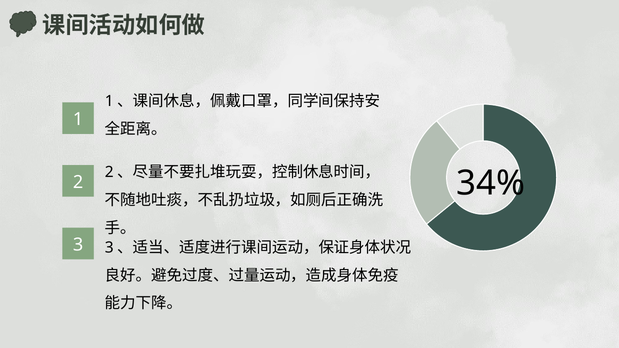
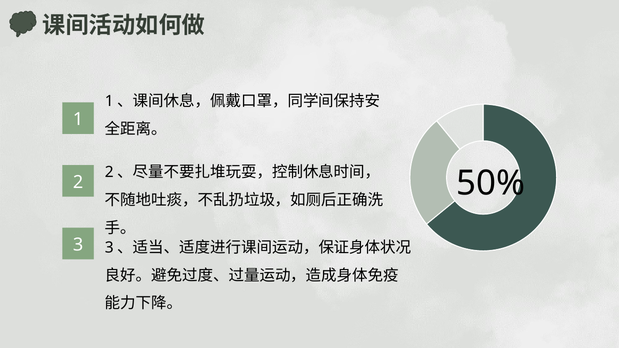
34%: 34% -> 50%
